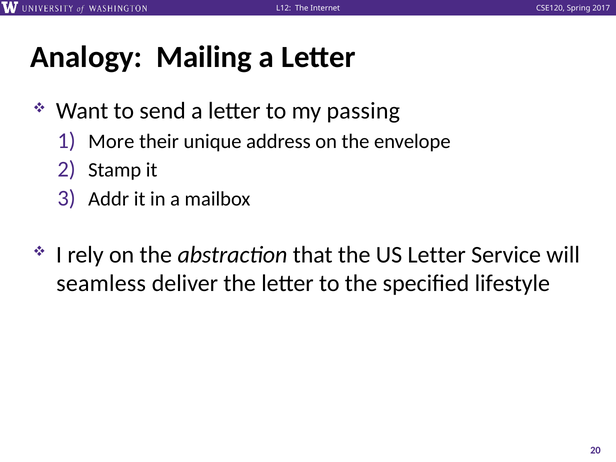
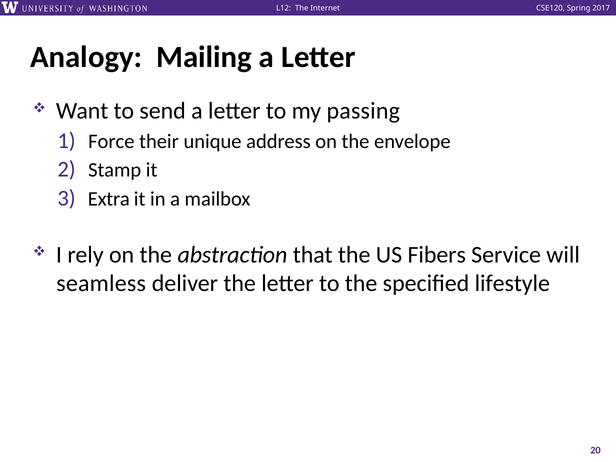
More: More -> Force
Addr: Addr -> Extra
US Letter: Letter -> Fibers
